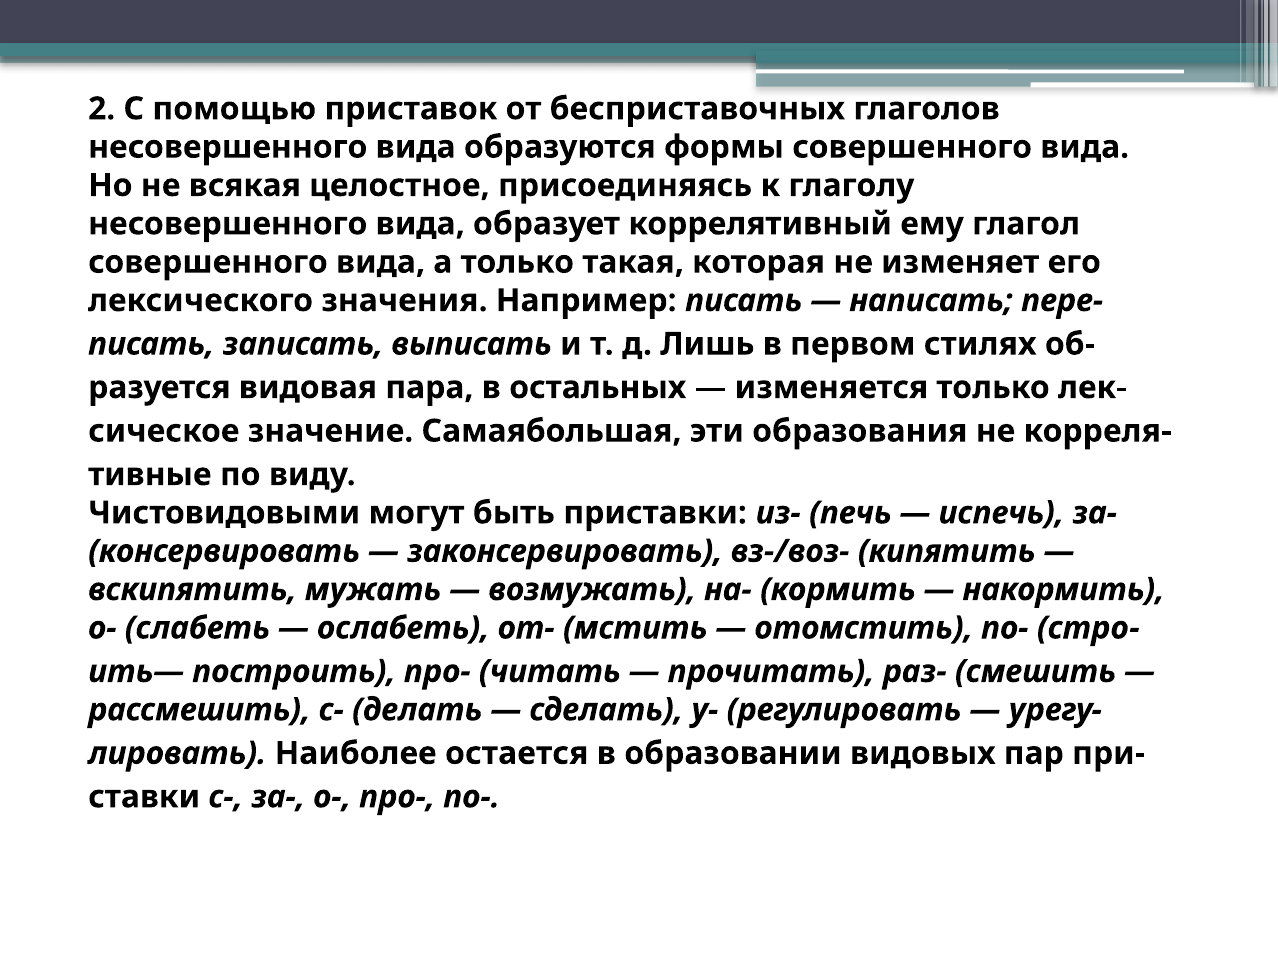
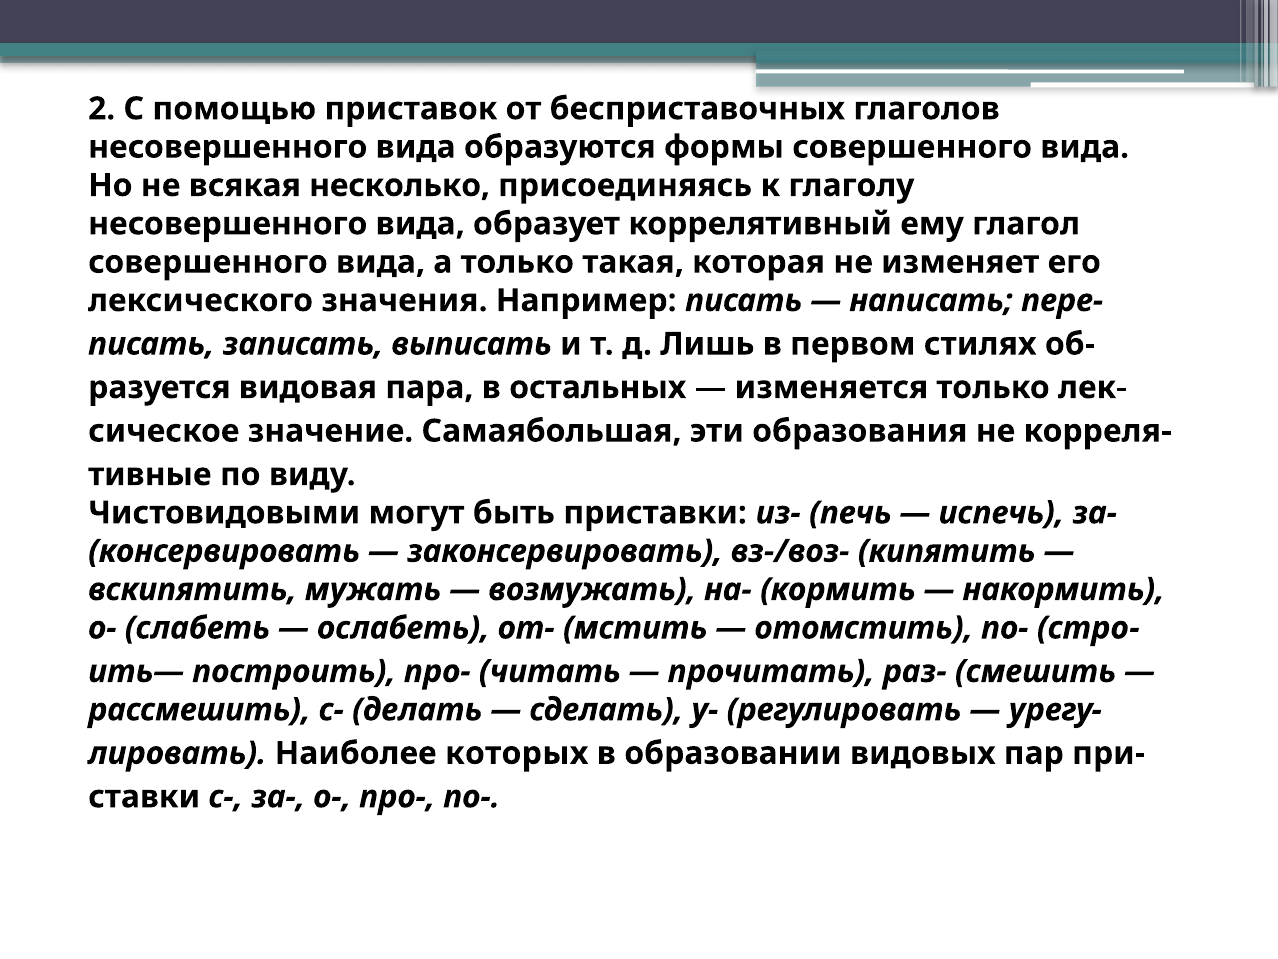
целостное: целостное -> несколько
остается: остается -> которых
